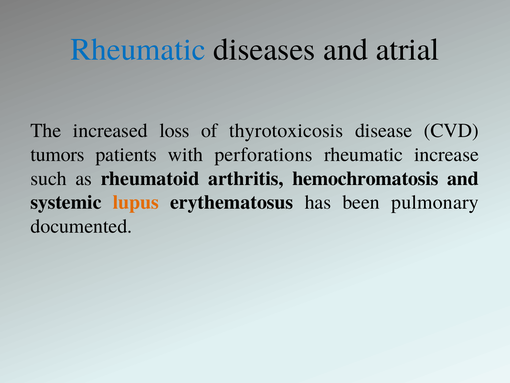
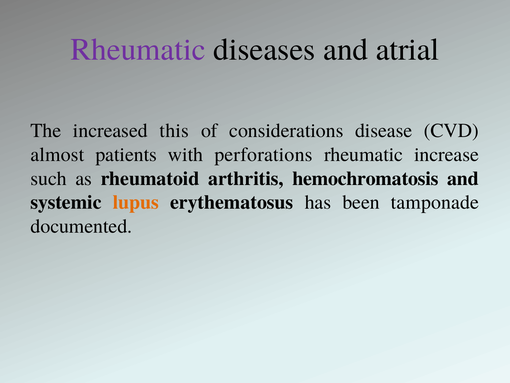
Rheumatic at (138, 49) colour: blue -> purple
loss: loss -> this
thyrotoxicosis: thyrotoxicosis -> considerations
tumors: tumors -> almost
pulmonary: pulmonary -> tamponade
